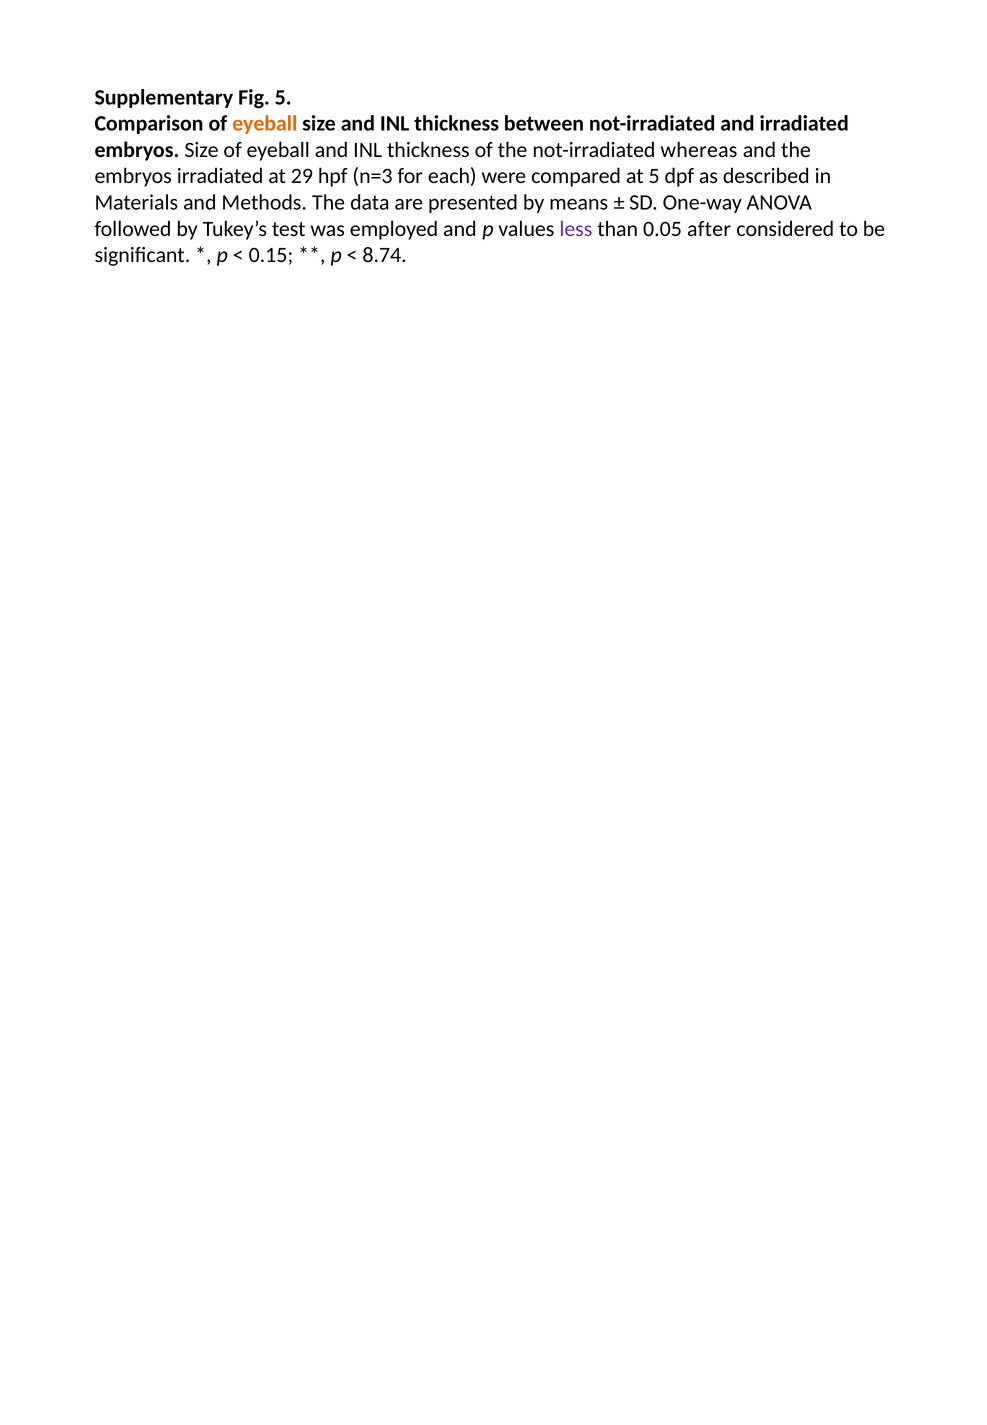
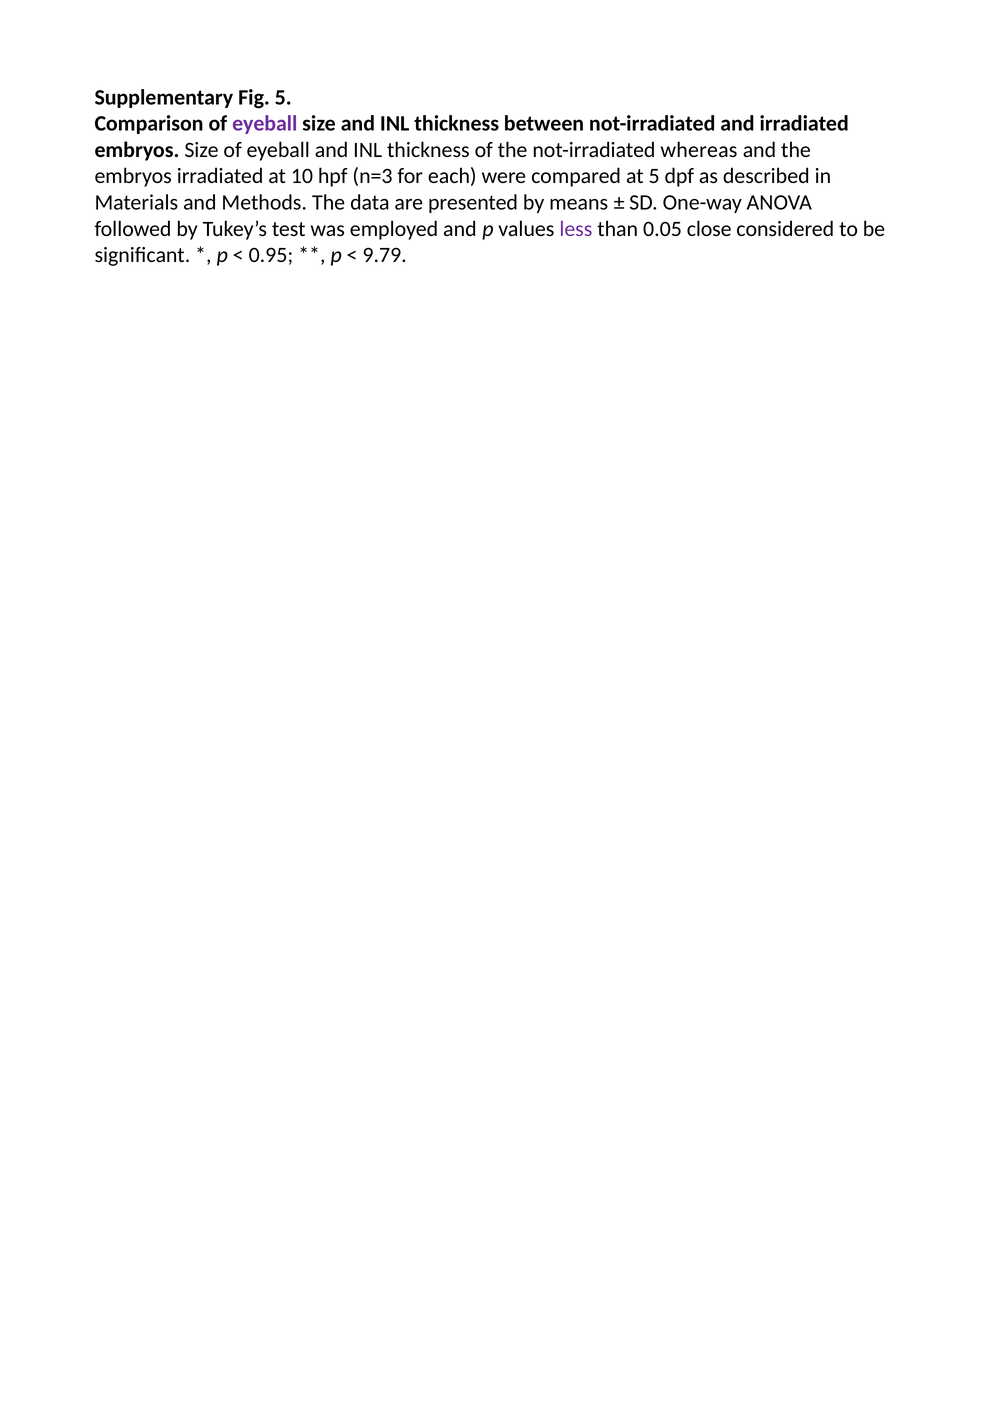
eyeball at (265, 124) colour: orange -> purple
29: 29 -> 10
after: after -> close
0.15: 0.15 -> 0.95
8.74: 8.74 -> 9.79
